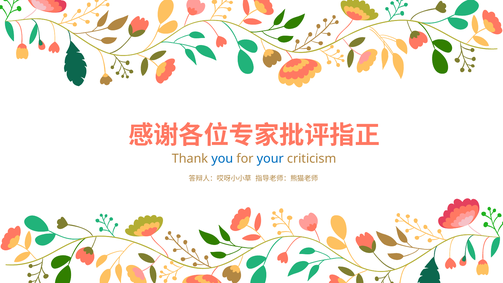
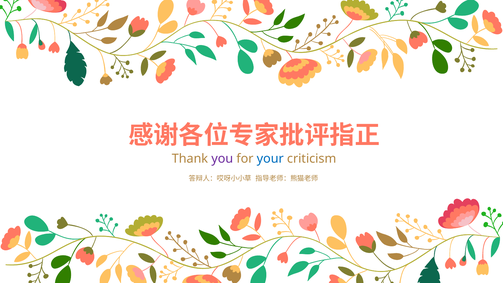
you colour: blue -> purple
